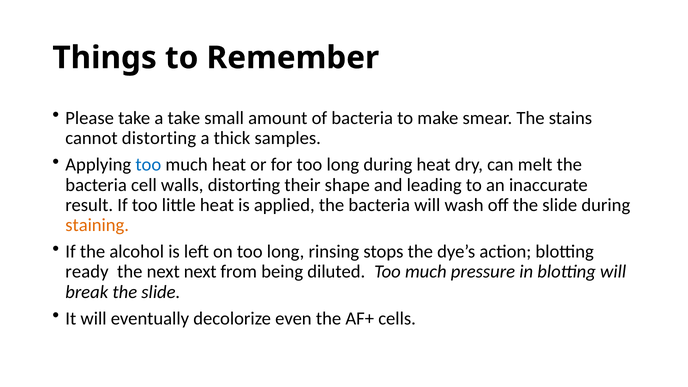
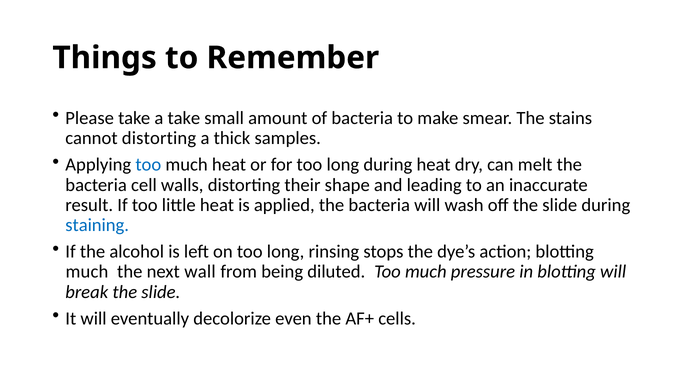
staining colour: orange -> blue
ready at (87, 272): ready -> much
next next: next -> wall
